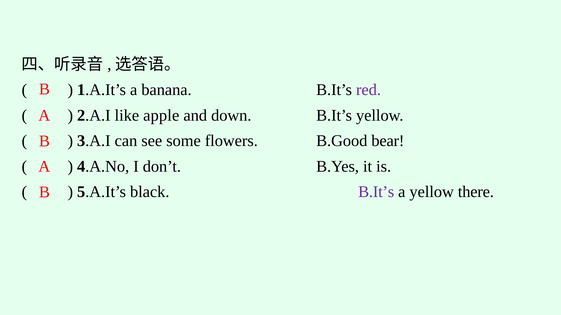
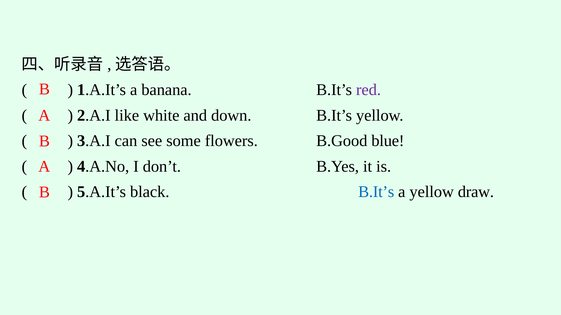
apple: apple -> white
bear: bear -> blue
B.It’s at (376, 192) colour: purple -> blue
there: there -> draw
